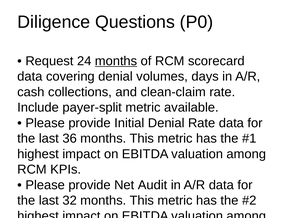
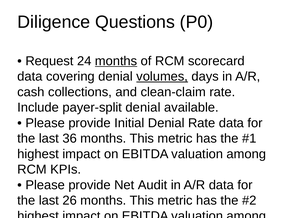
volumes underline: none -> present
payer-split metric: metric -> denial
32: 32 -> 26
